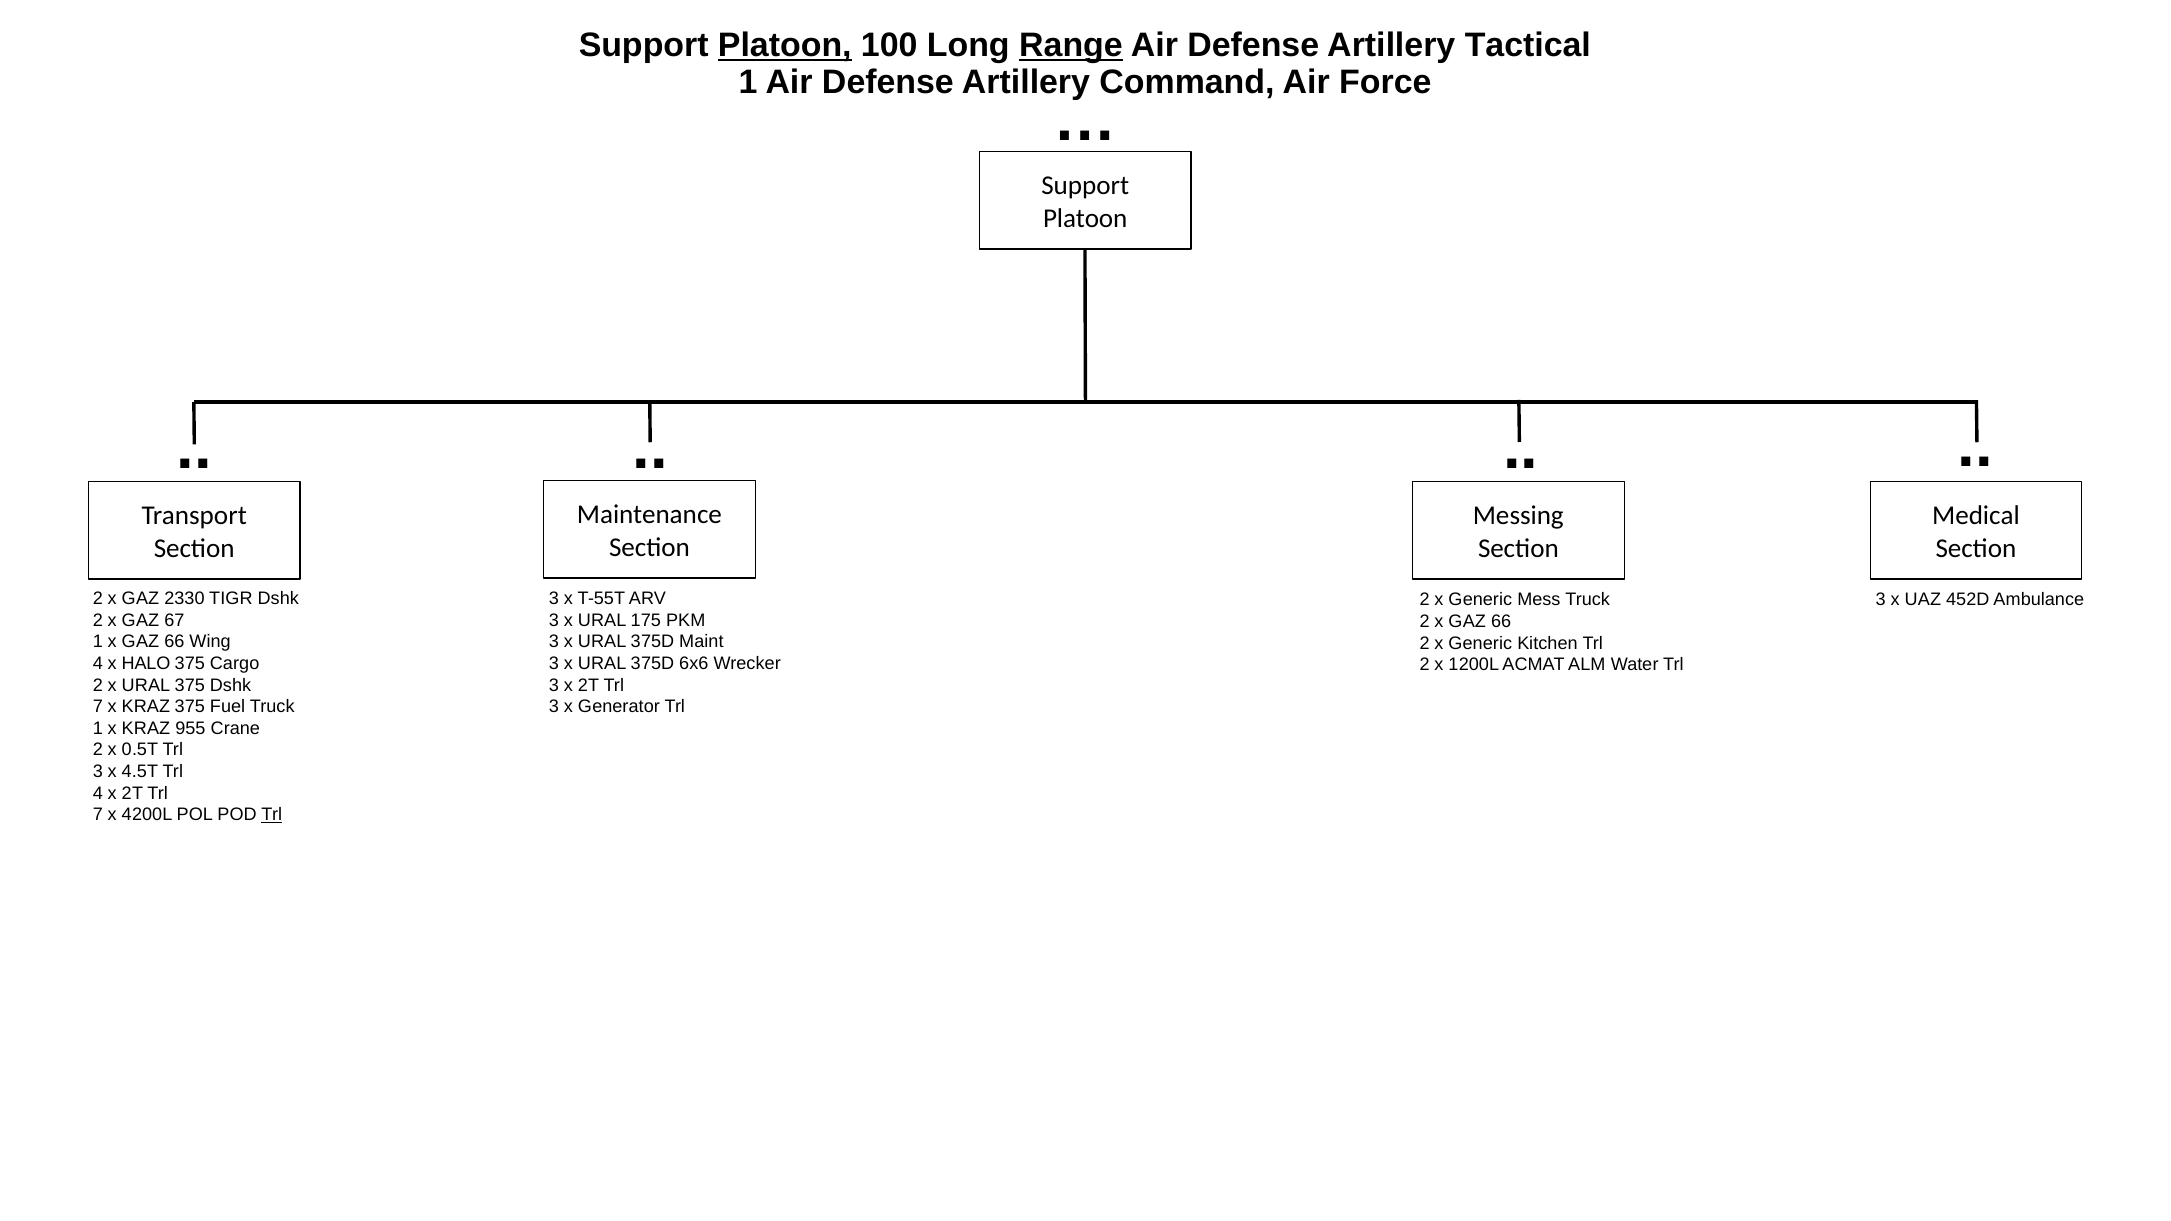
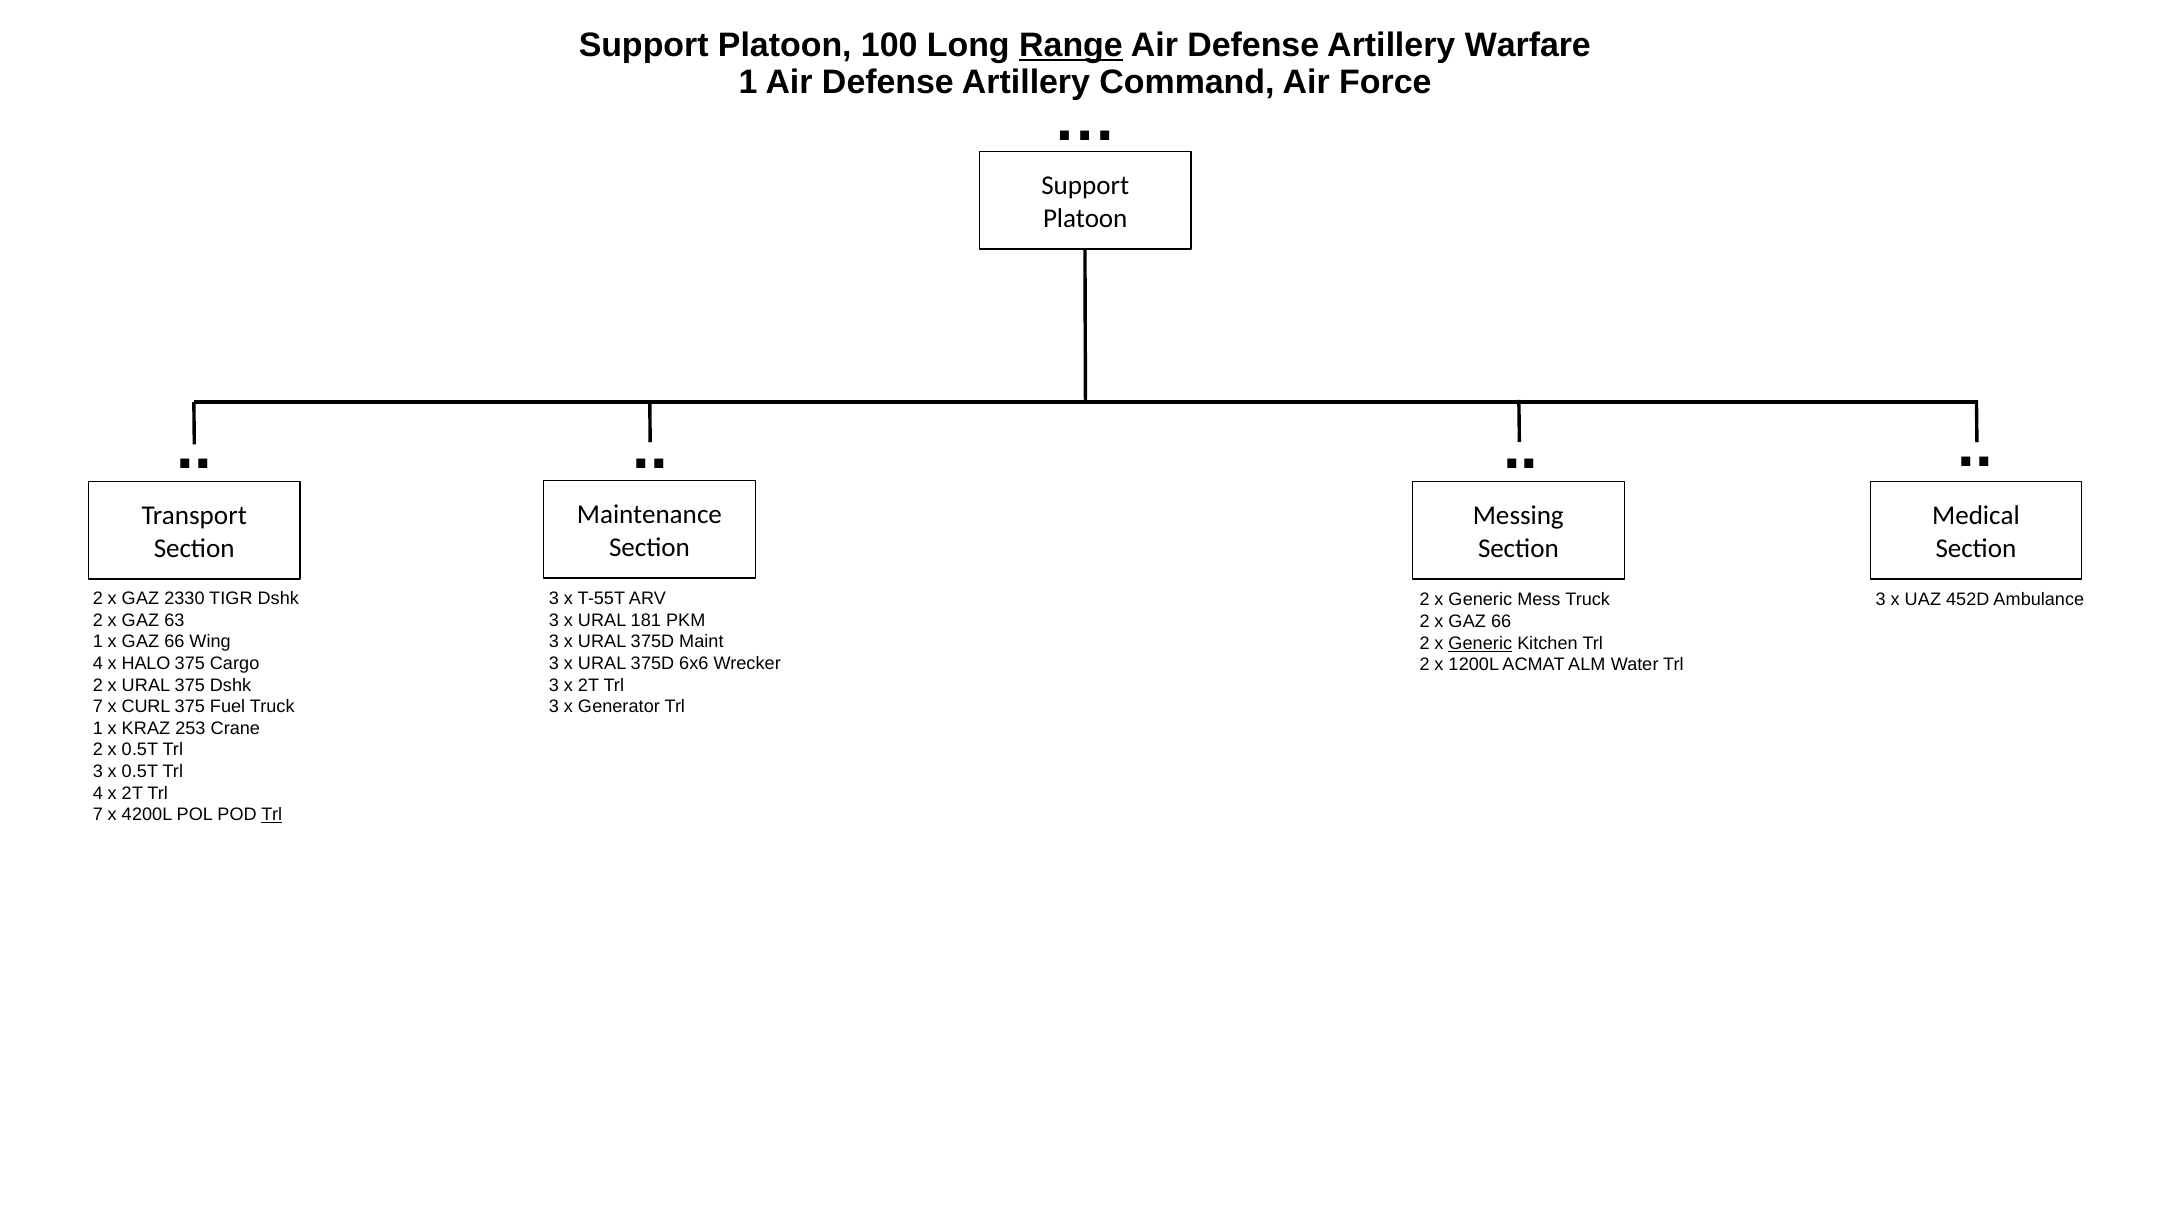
Platoon at (785, 46) underline: present -> none
Tactical: Tactical -> Warfare
67: 67 -> 63
175: 175 -> 181
Generic at (1480, 643) underline: none -> present
7 x KRAZ: KRAZ -> CURL
955: 955 -> 253
3 x 4.5T: 4.5T -> 0.5T
